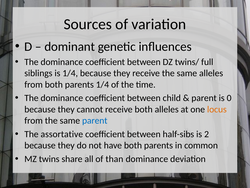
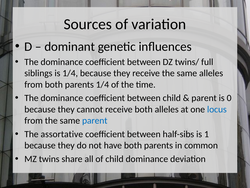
locus colour: orange -> blue
2: 2 -> 1
of than: than -> child
